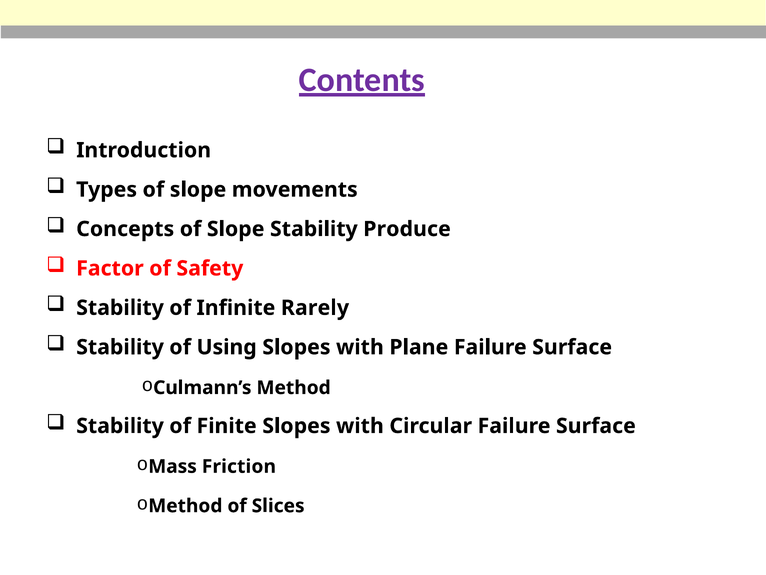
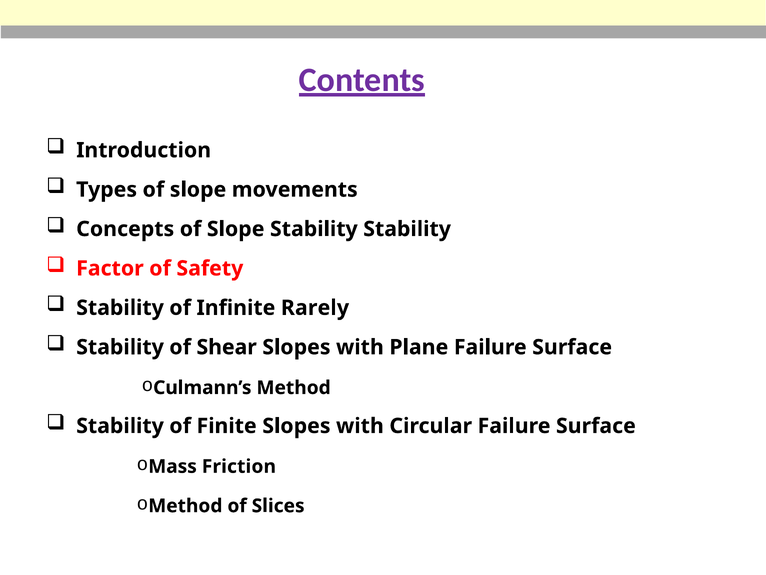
Stability Produce: Produce -> Stability
Using: Using -> Shear
